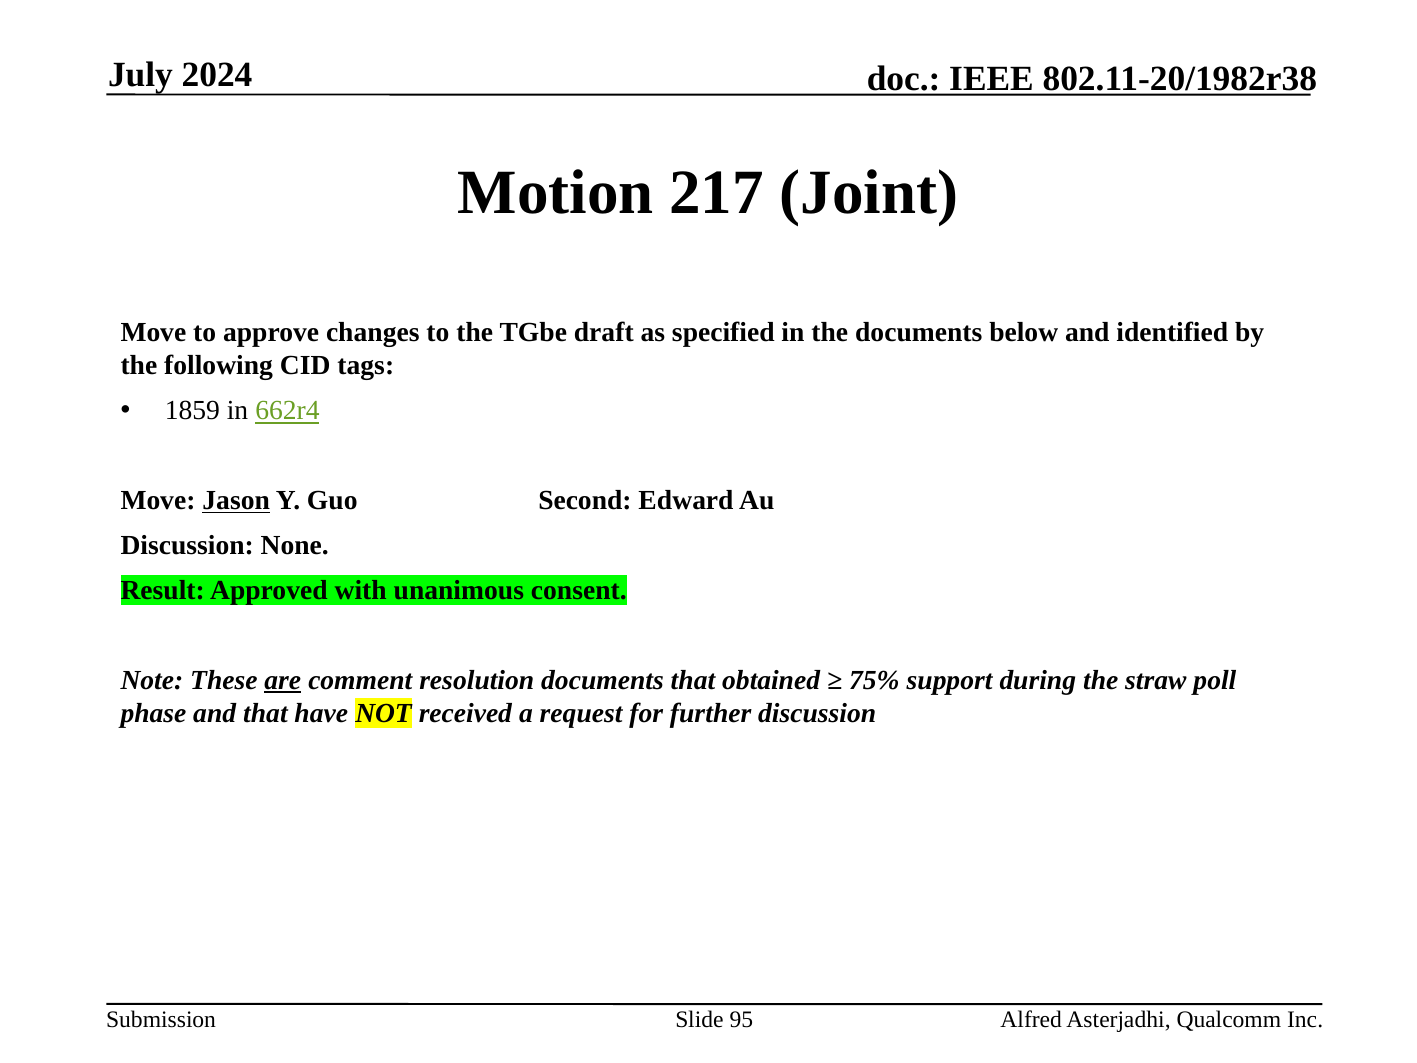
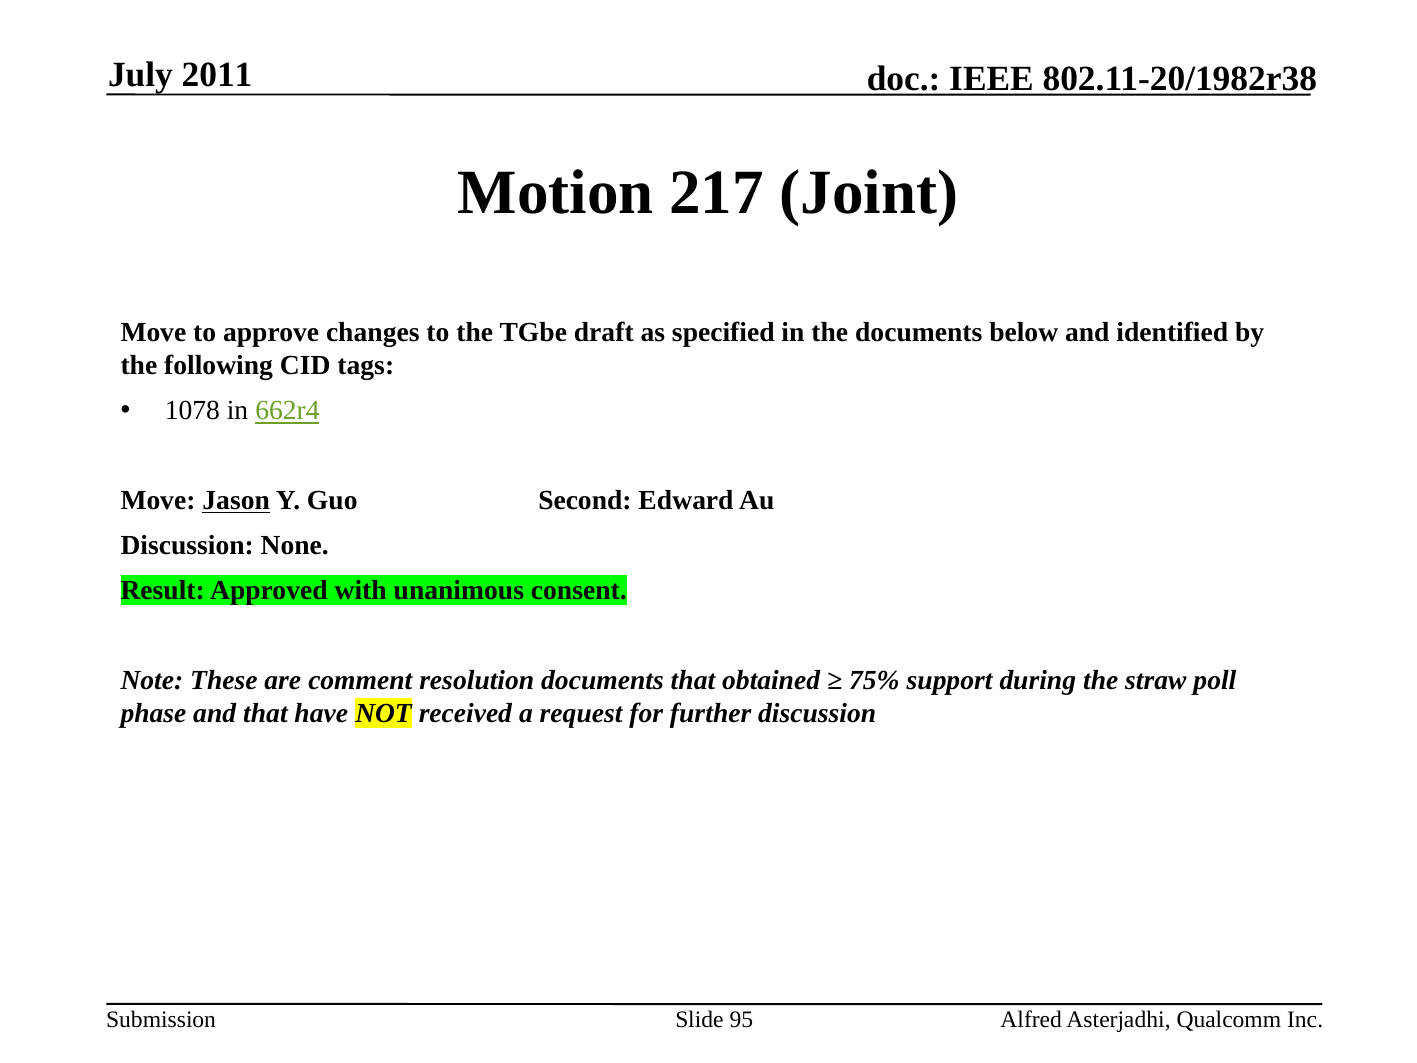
2024: 2024 -> 2011
1859: 1859 -> 1078
are underline: present -> none
